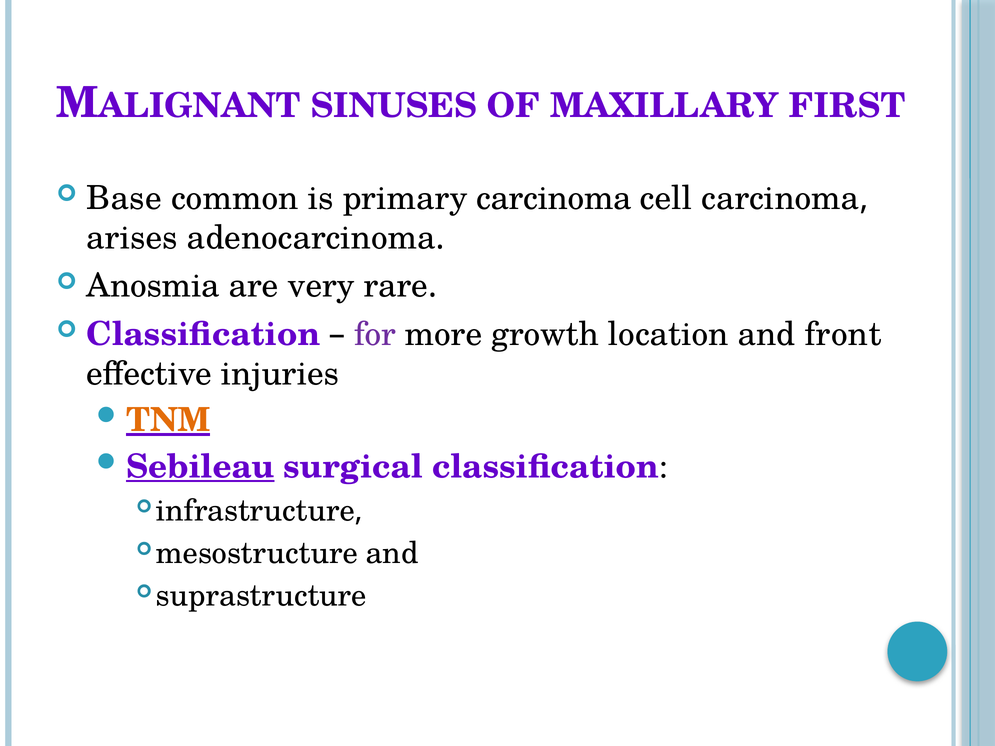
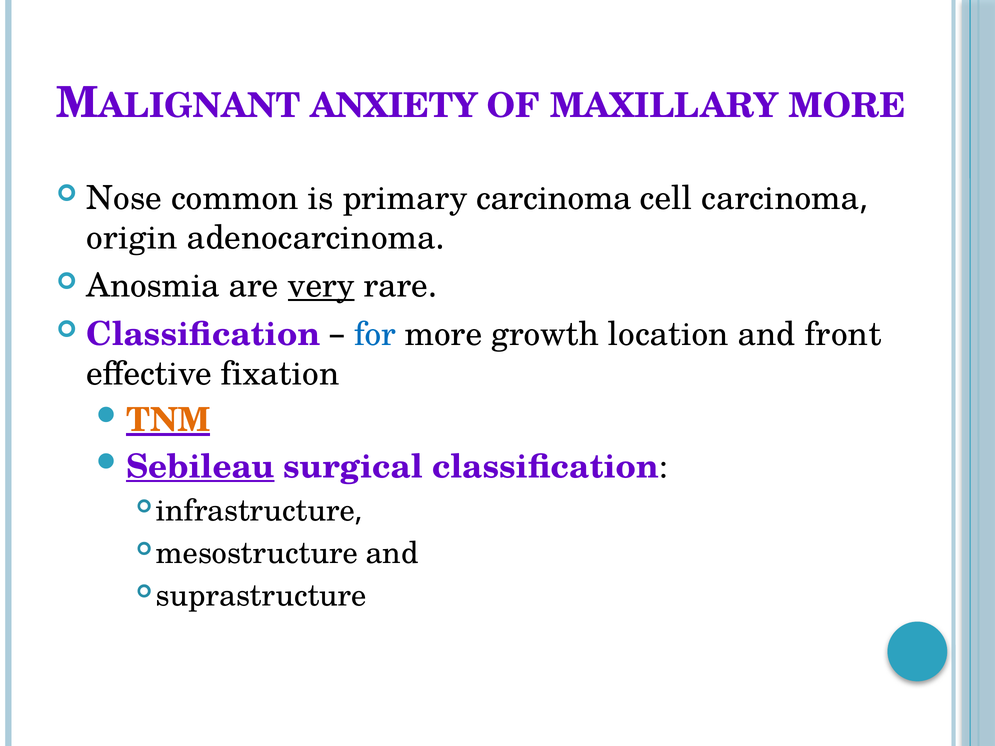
SINUSES: SINUSES -> ANXIETY
MAXILLARY FIRST: FIRST -> MORE
Base: Base -> Nose
arises: arises -> origin
very underline: none -> present
for colour: purple -> blue
injuries: injuries -> fixation
